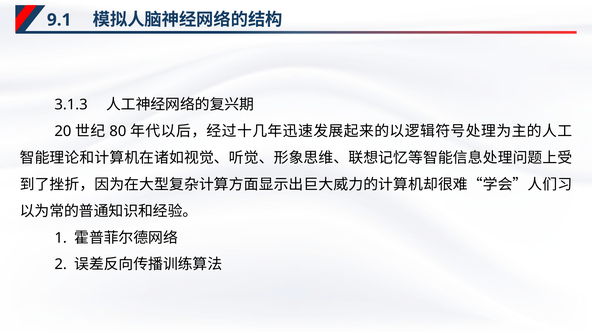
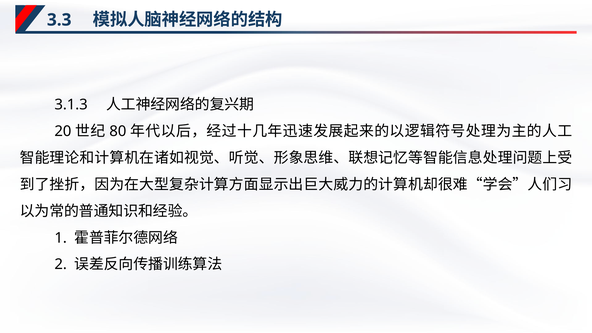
9.1: 9.1 -> 3.3
